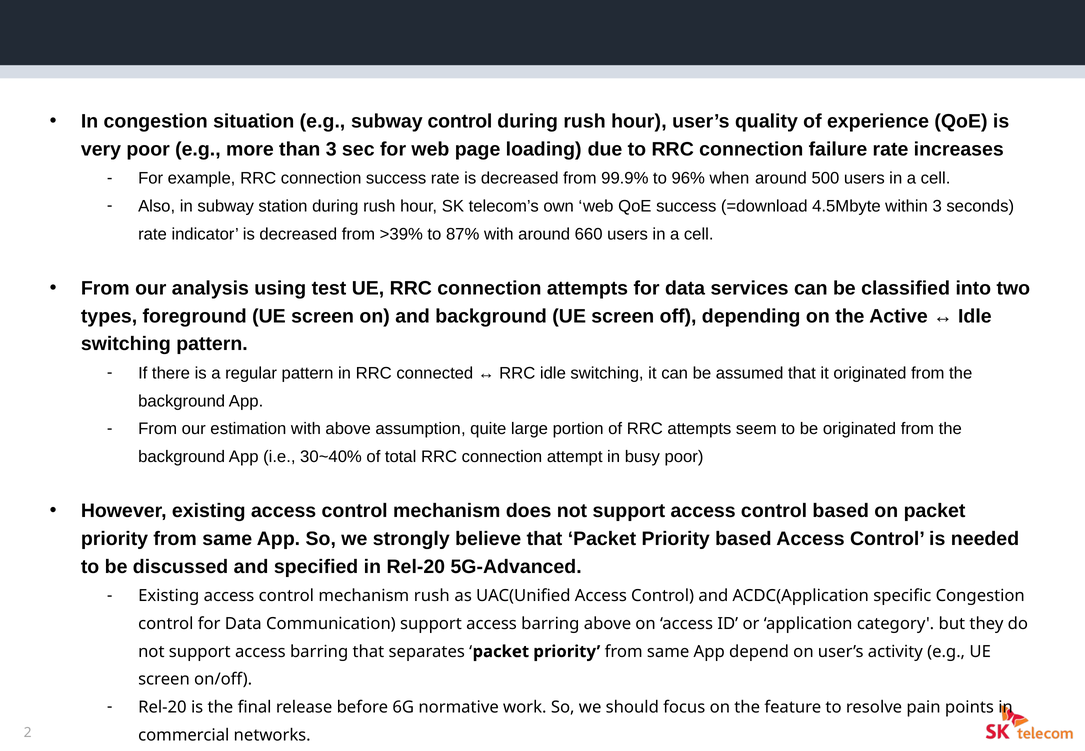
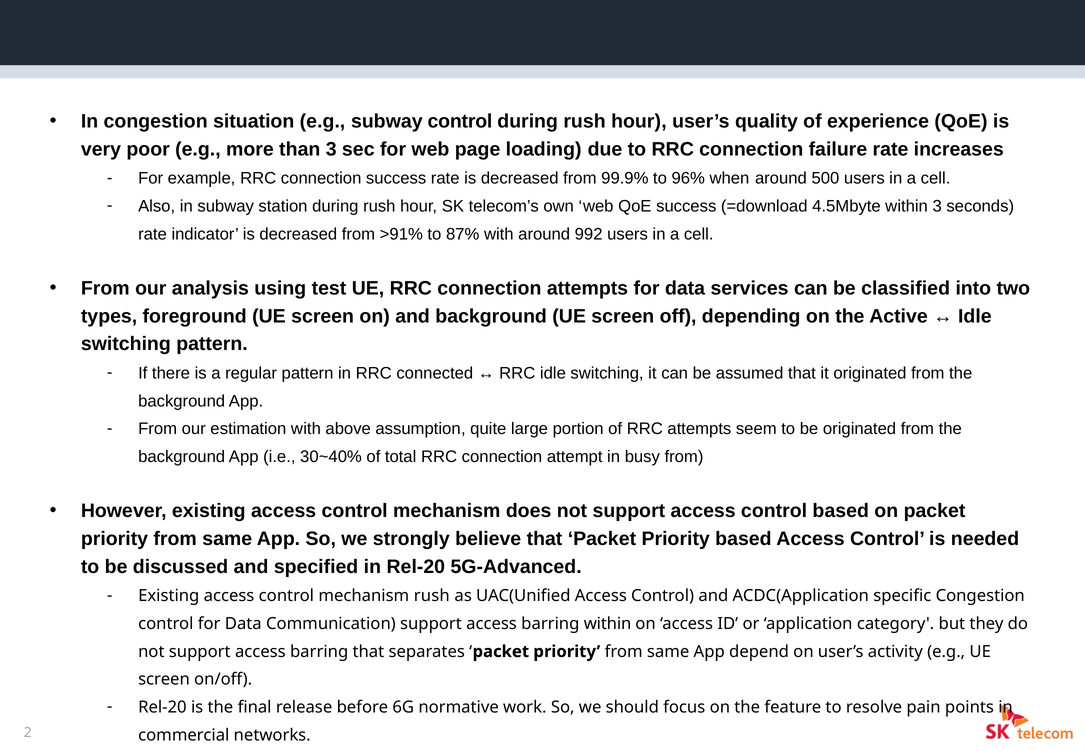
>39%: >39% -> >91%
660: 660 -> 992
busy poor: poor -> from
barring above: above -> within
